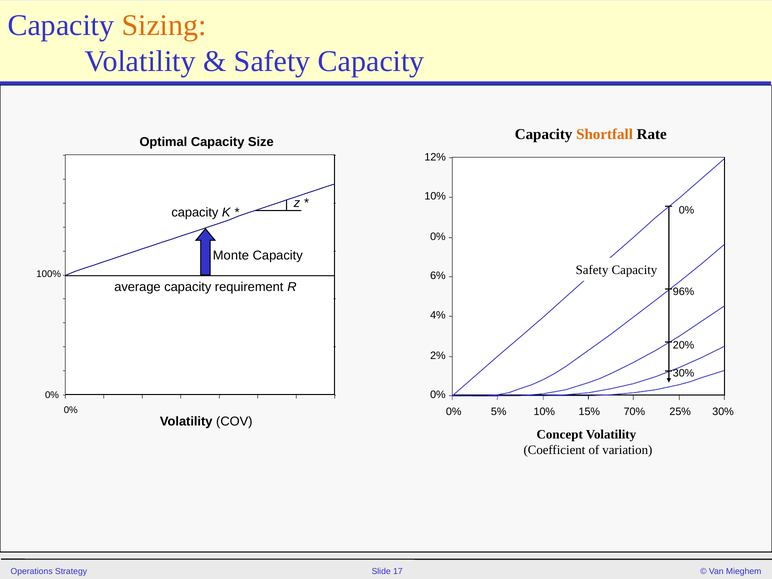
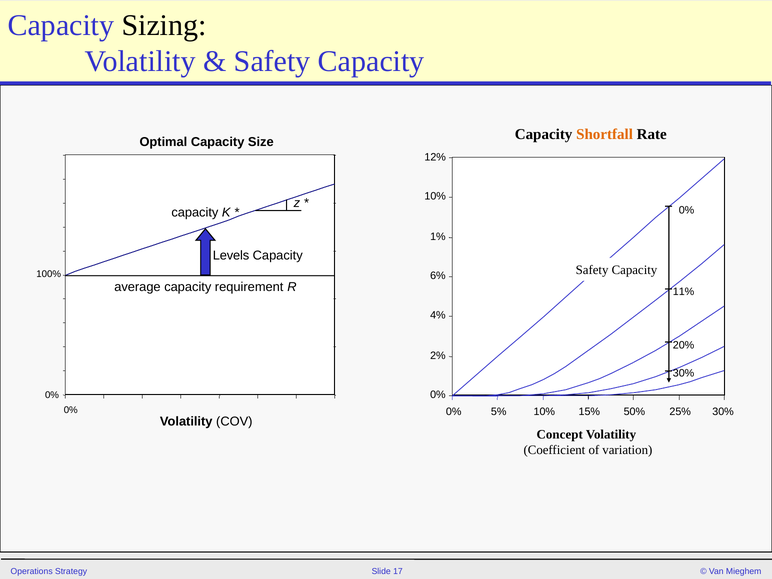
Sizing colour: orange -> black
0% at (438, 237): 0% -> 1%
Monte: Monte -> Levels
96%: 96% -> 11%
70%: 70% -> 50%
